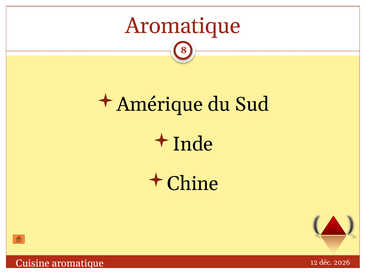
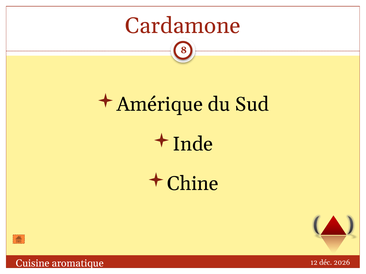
Aromatique at (183, 26): Aromatique -> Cardamone
